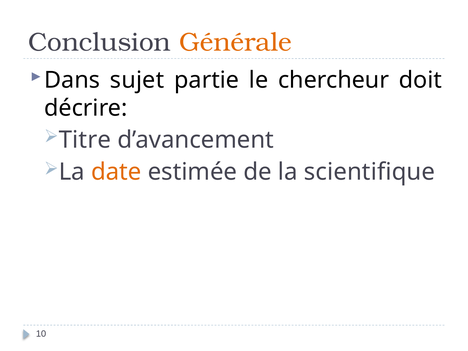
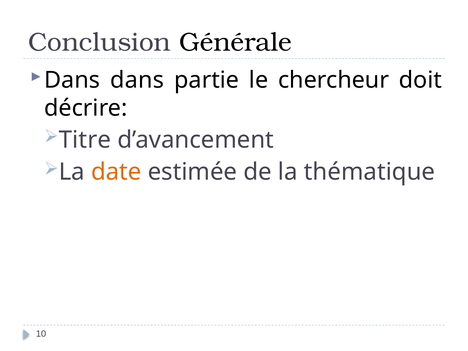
Générale colour: orange -> black
Dans sujet: sujet -> dans
scientifique: scientifique -> thématique
